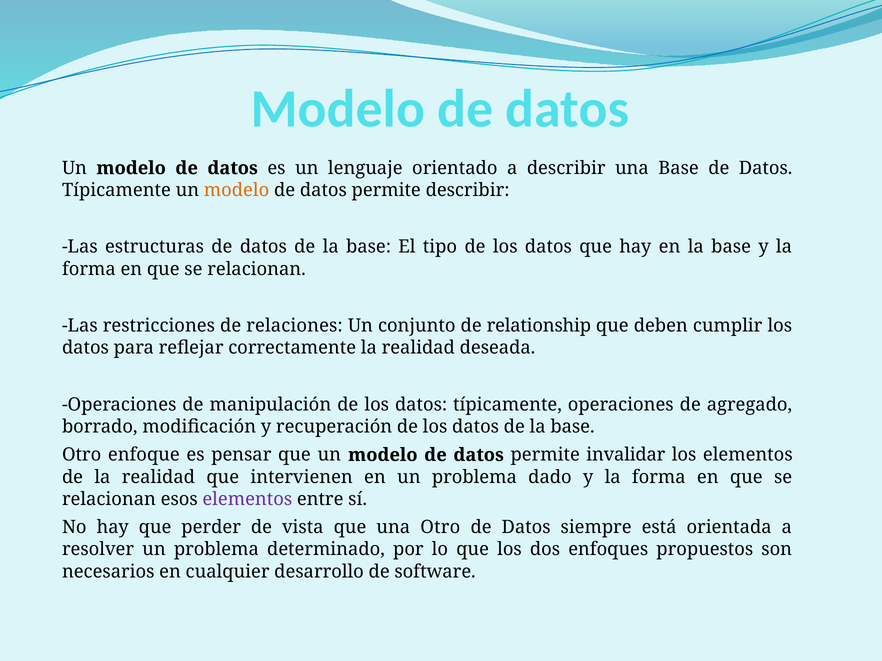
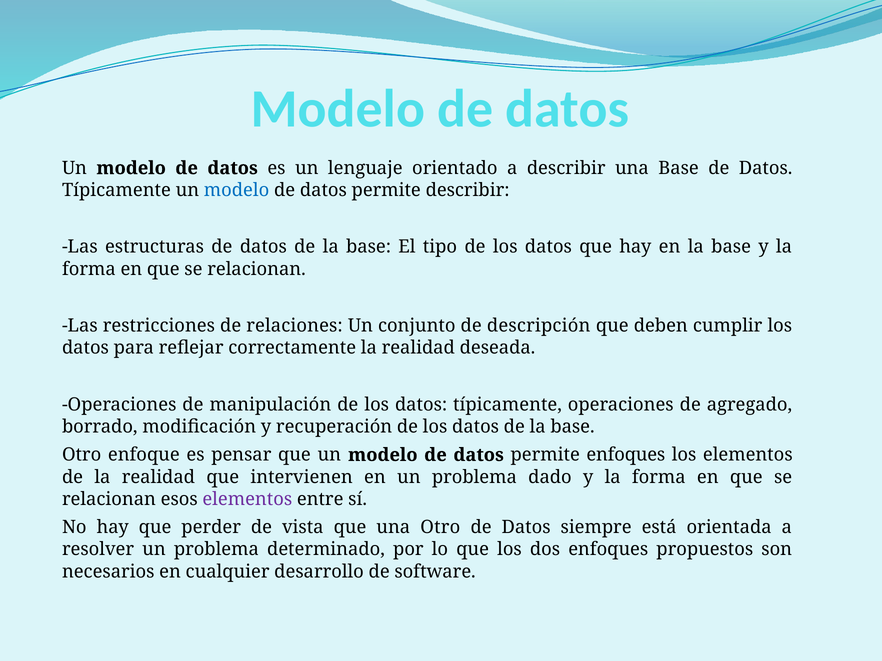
modelo at (237, 190) colour: orange -> blue
relationship: relationship -> descripción
permite invalidar: invalidar -> enfoques
